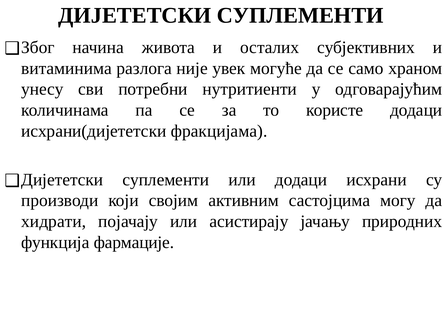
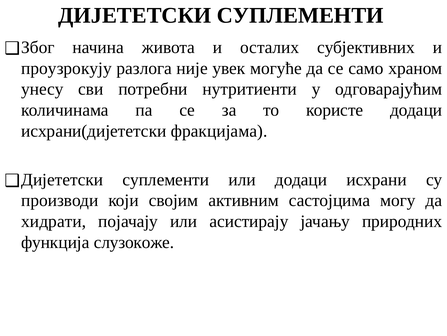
витаминима: витаминима -> проузрокују
фармације: фармације -> слузокоже
